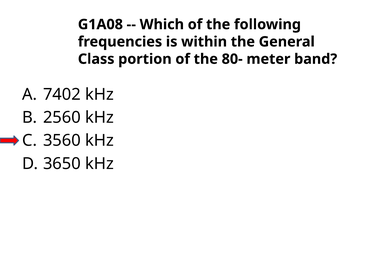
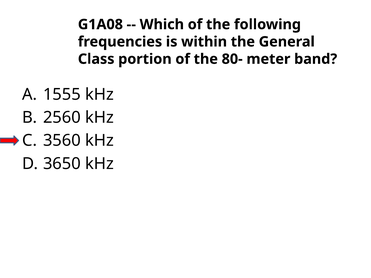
7402: 7402 -> 1555
